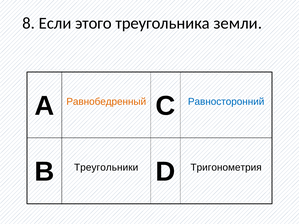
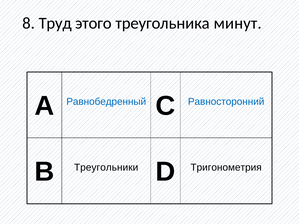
Если: Если -> Труд
земли: земли -> минут
Равнобедренный colour: orange -> blue
